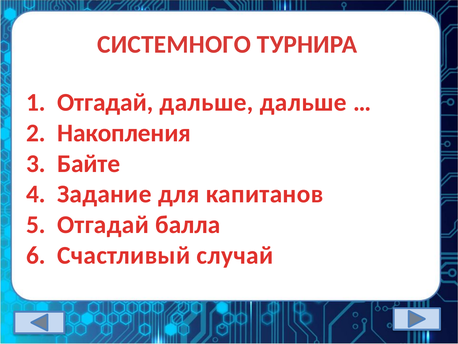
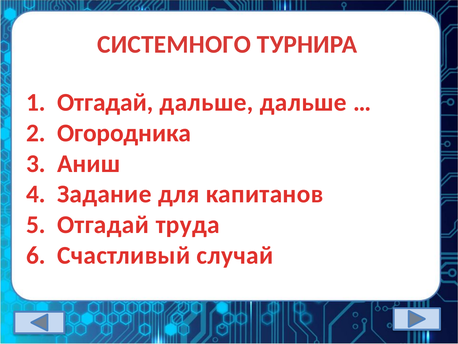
Накопления: Накопления -> Огородника
Байте: Байте -> Аниш
балла: балла -> труда
